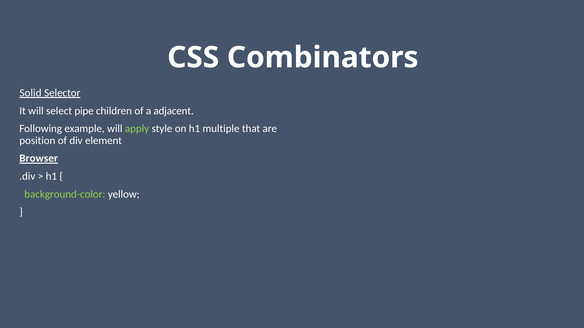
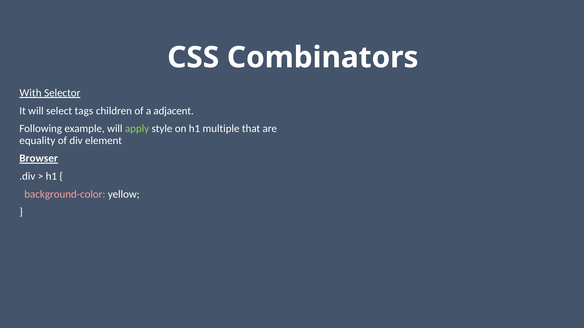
Solid: Solid -> With
pipe: pipe -> tags
position: position -> equality
background-color colour: light green -> pink
